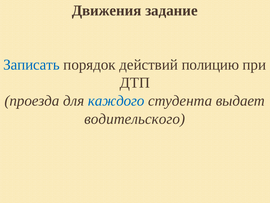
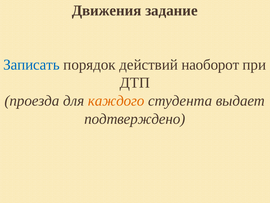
полицию: полицию -> наоборот
каждого colour: blue -> orange
водительского: водительского -> подтверждено
